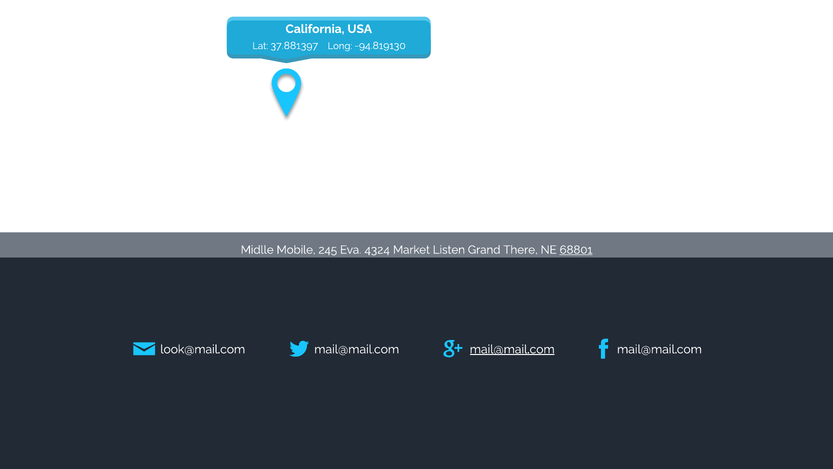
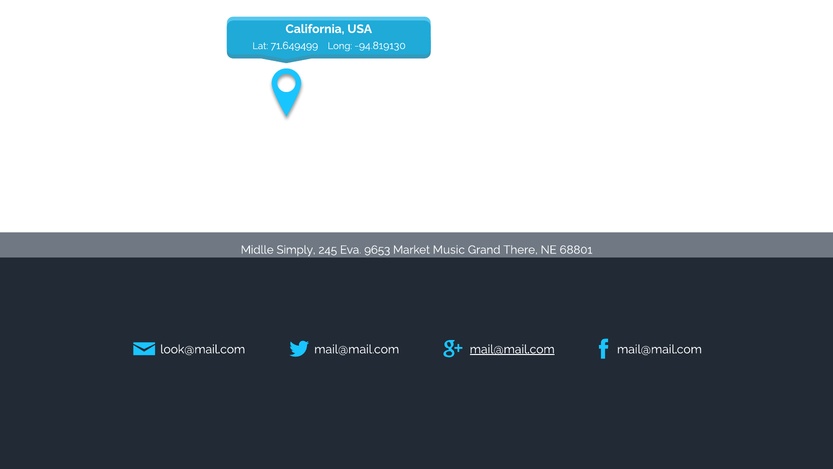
37.881397: 37.881397 -> 71.649499
Mobile: Mobile -> Simply
4324: 4324 -> 9653
Listen: Listen -> Music
68801 underline: present -> none
